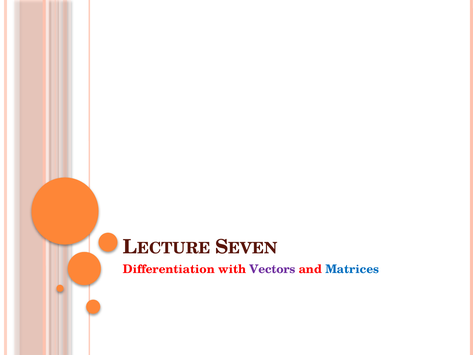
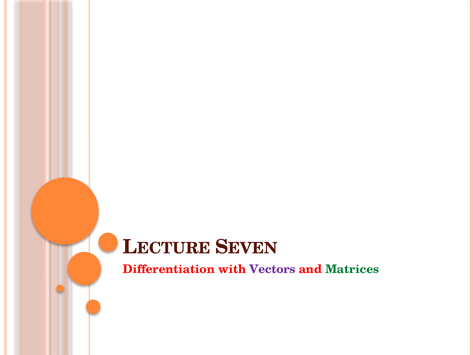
Matrices colour: blue -> green
